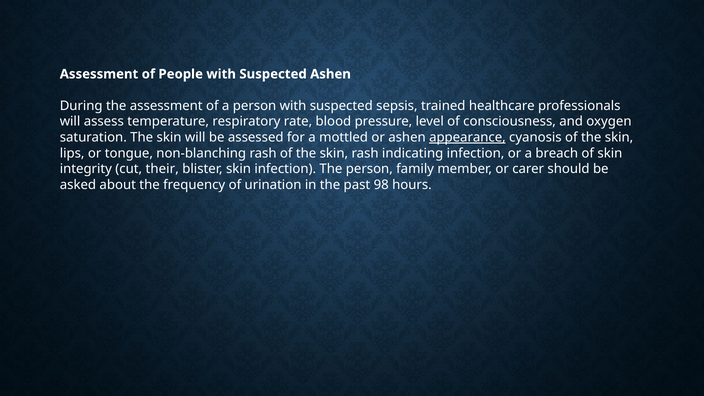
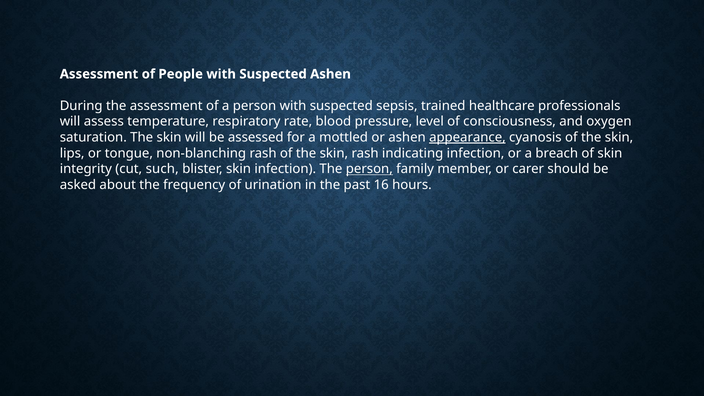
their: their -> such
person at (369, 169) underline: none -> present
98: 98 -> 16
